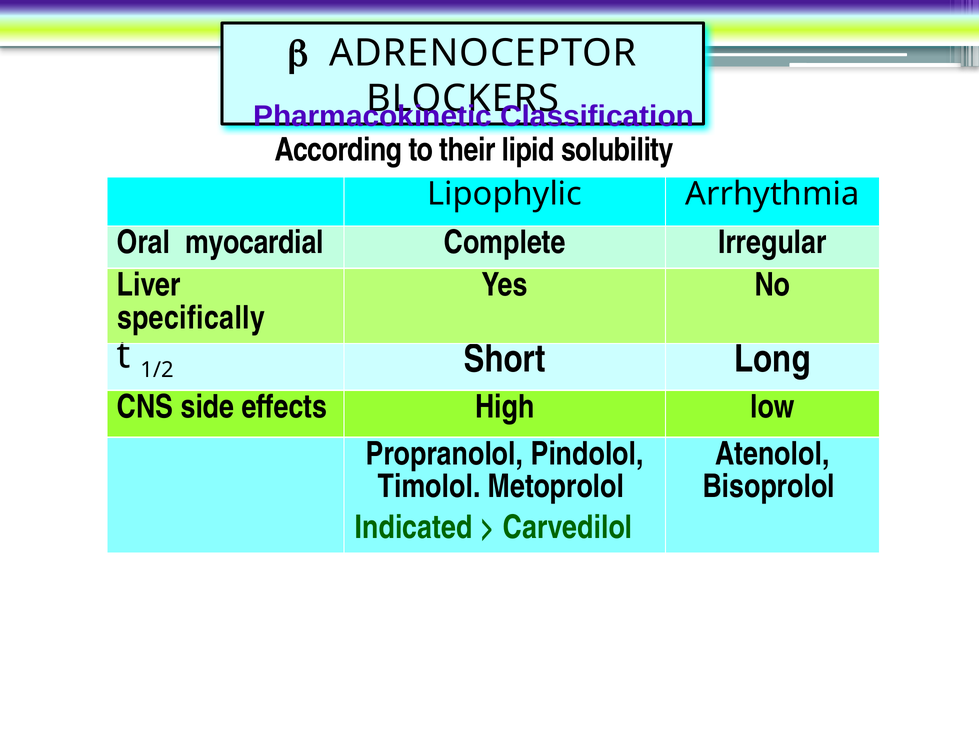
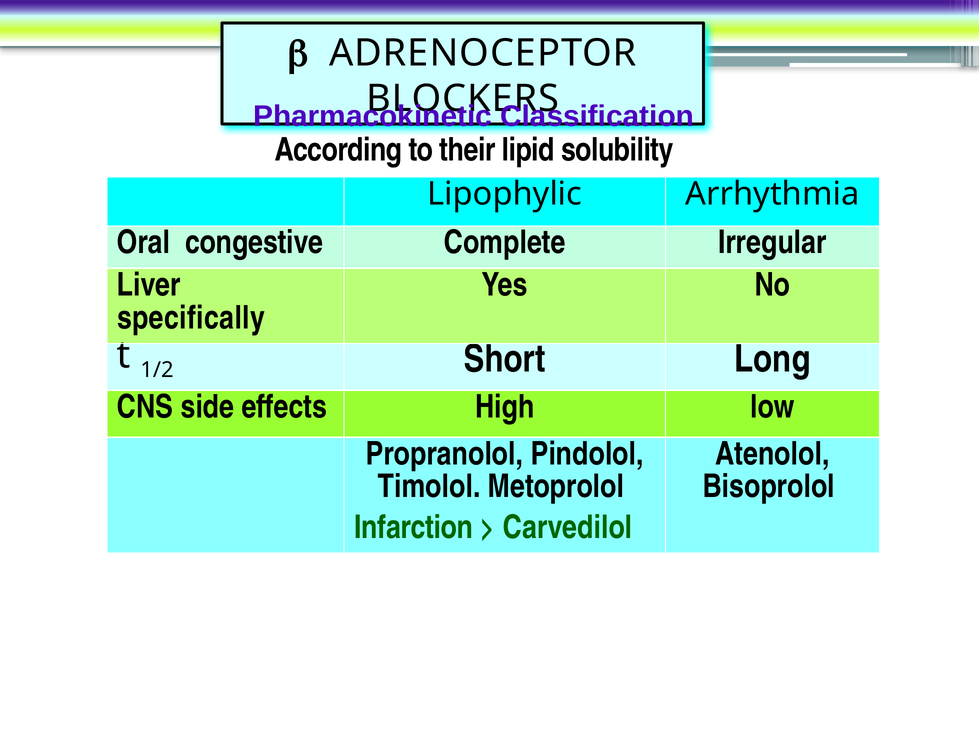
myocardial: myocardial -> congestive
Indicated: Indicated -> Infarction
